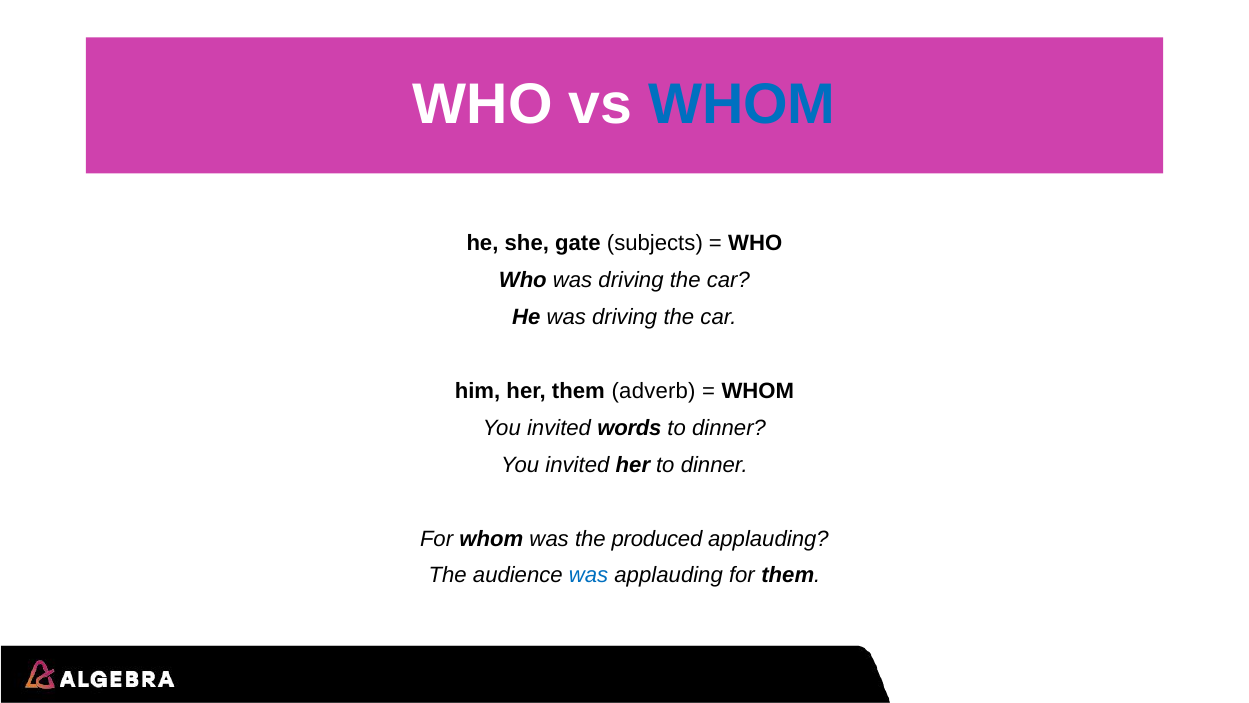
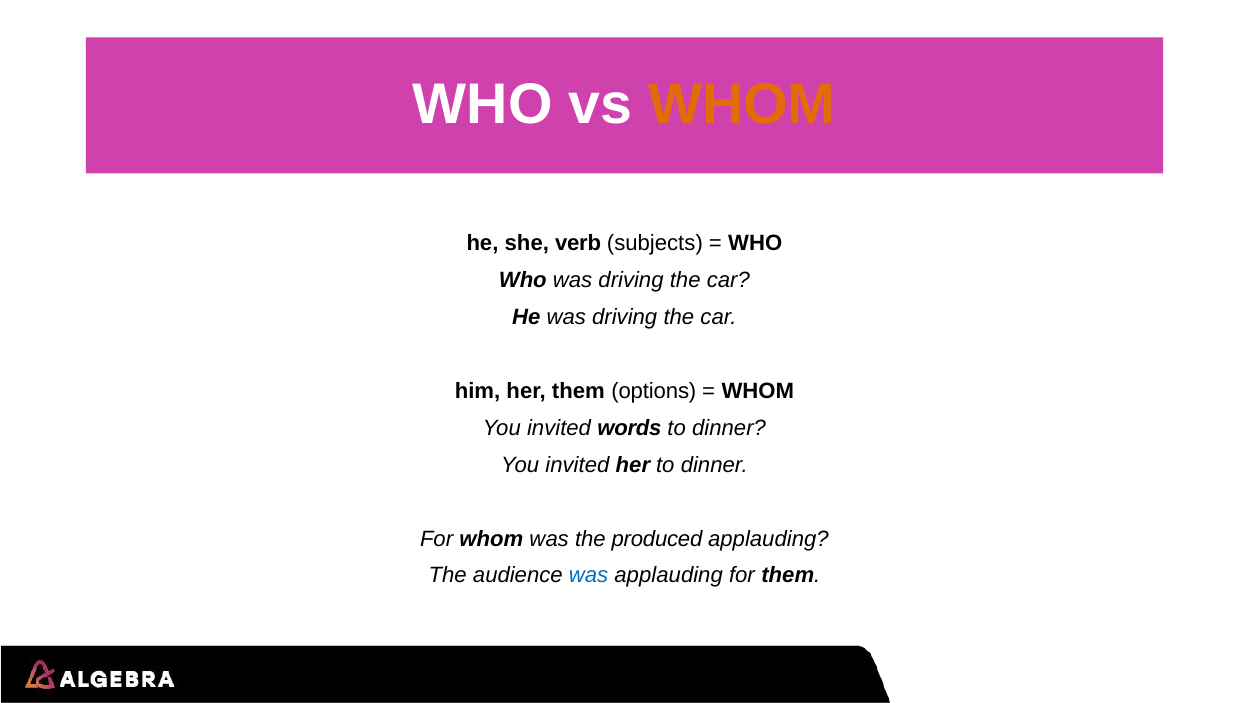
WHOM at (742, 105) colour: blue -> orange
gate: gate -> verb
adverb: adverb -> options
